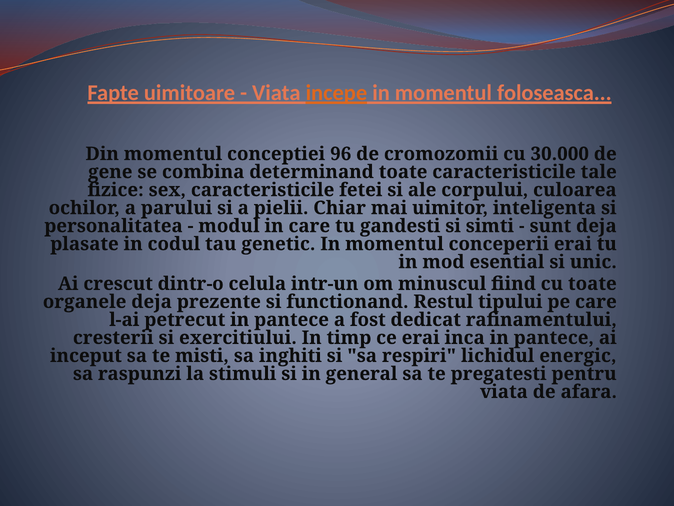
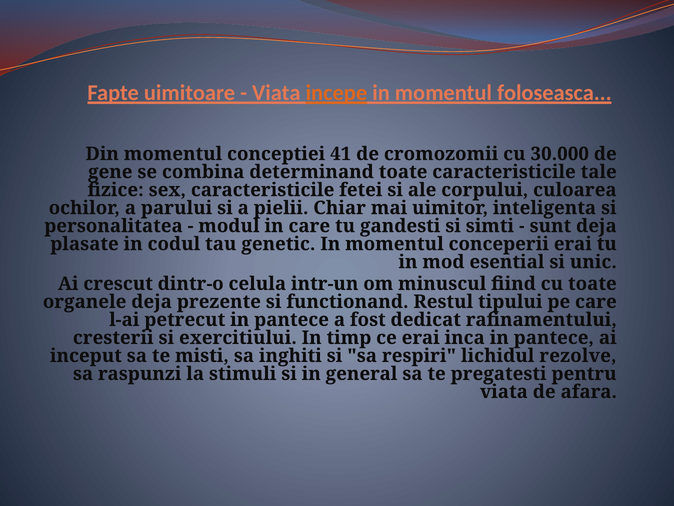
96: 96 -> 41
energic: energic -> rezolve
